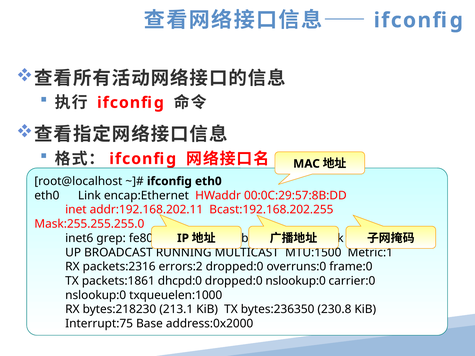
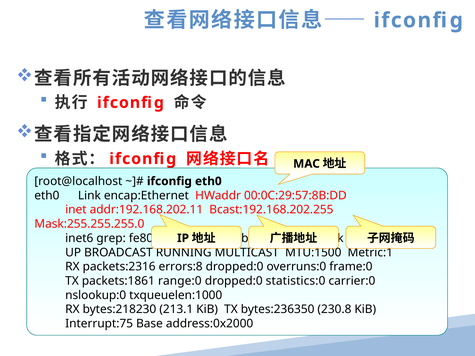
errors:2: errors:2 -> errors:8
dhcpd:0: dhcpd:0 -> range:0
dropped:0 nslookup:0: nslookup:0 -> statistics:0
